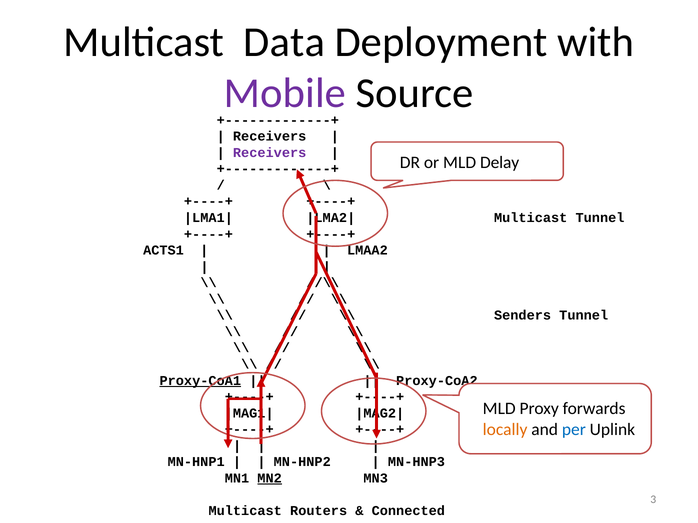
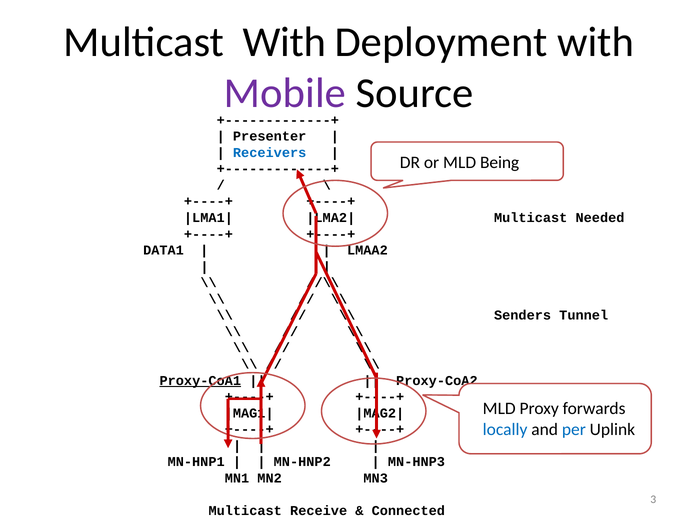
Multicast Data: Data -> With
Receivers at (270, 136): Receivers -> Presenter
Receivers at (270, 153) colour: purple -> blue
Delay: Delay -> Being
Multicast Tunnel: Tunnel -> Needed
ACTS1: ACTS1 -> DATA1
locally colour: orange -> blue
MN2 underline: present -> none
Routers: Routers -> Receive
